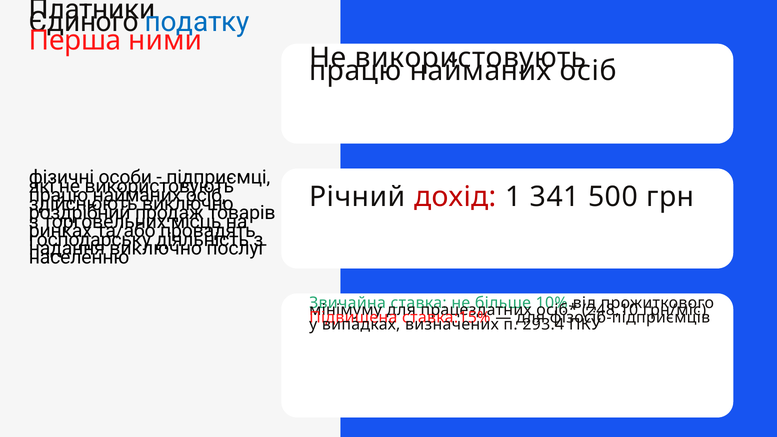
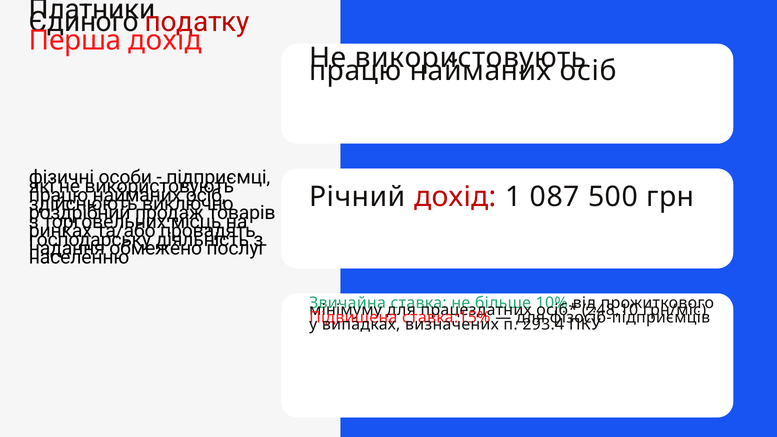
податку colour: blue -> red
Перша ними: ними -> дохід
341: 341 -> 087
виключно at (156, 249): виключно -> обмежено
